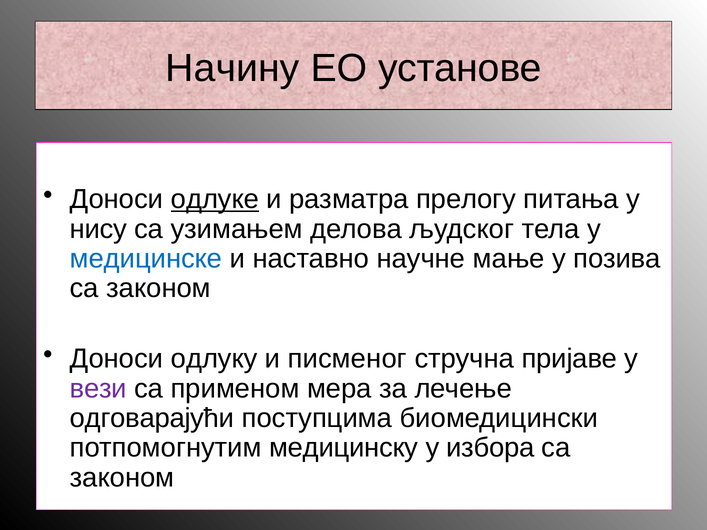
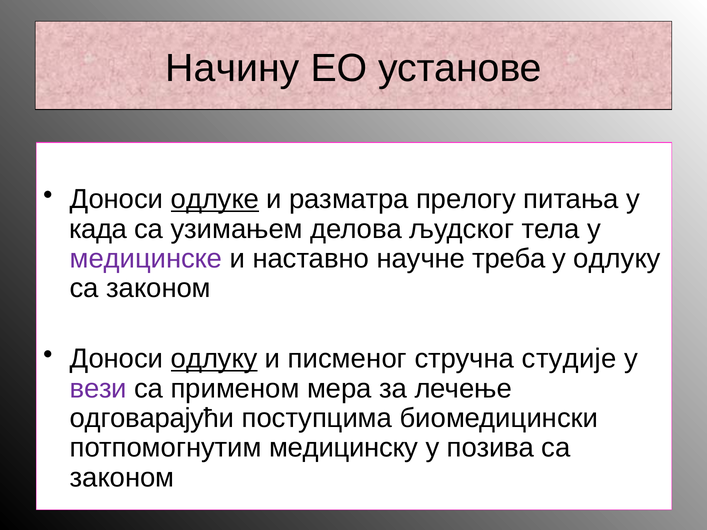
нису: нису -> када
медицинске colour: blue -> purple
мање: мање -> треба
у позива: позива -> одлуку
одлуку at (214, 359) underline: none -> present
пријаве: пријаве -> студије
избора: избора -> позива
